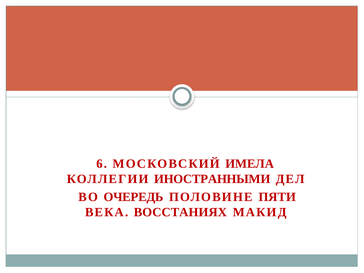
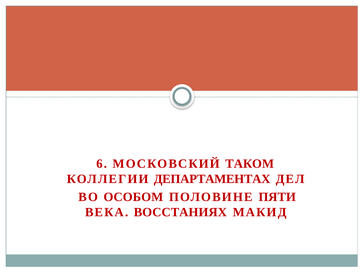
ИМЕЛА: ИМЕЛА -> ТАКОМ
ИНОСТРАННЫМИ: ИНОСТРАННЫМИ -> ДЕПАРТАМЕНТАХ
ОЧЕРЕДЬ: ОЧЕРЕДЬ -> ОСОБОМ
